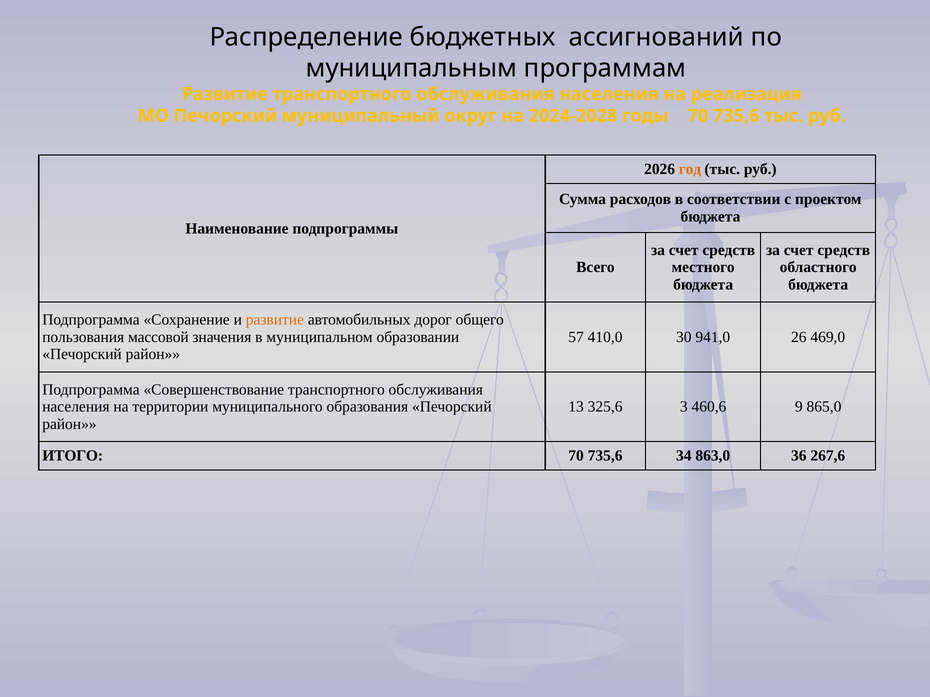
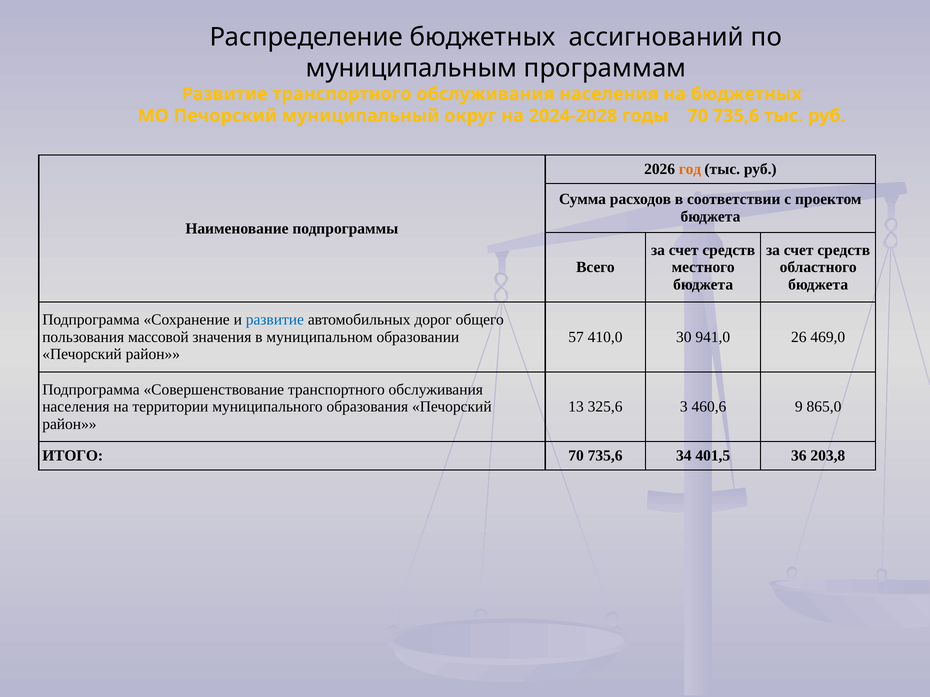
на реализация: реализация -> бюджетных
развитие at (275, 320) colour: orange -> blue
863,0: 863,0 -> 401,5
267,6: 267,6 -> 203,8
